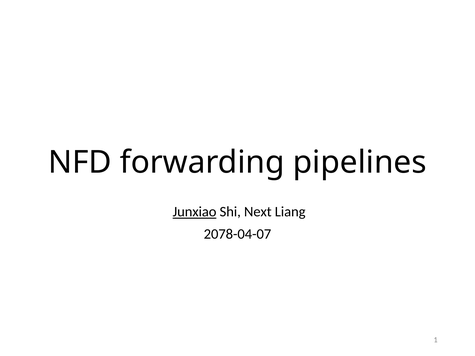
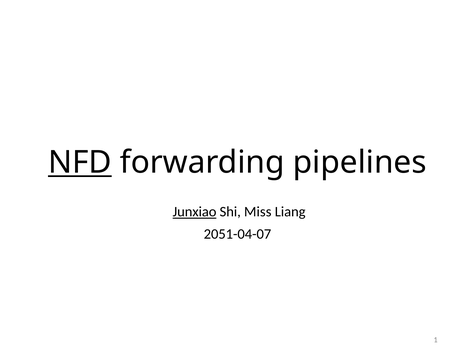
NFD underline: none -> present
Next: Next -> Miss
2078-04-07: 2078-04-07 -> 2051-04-07
